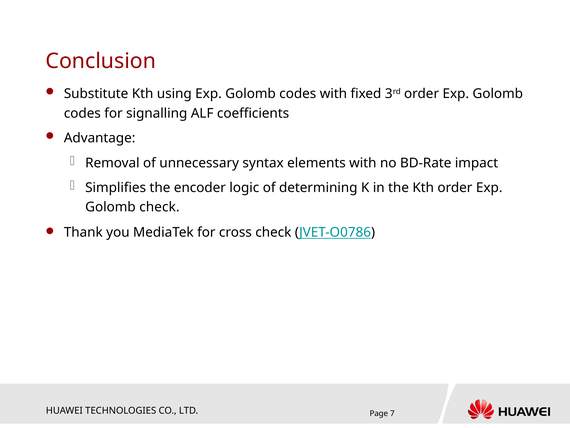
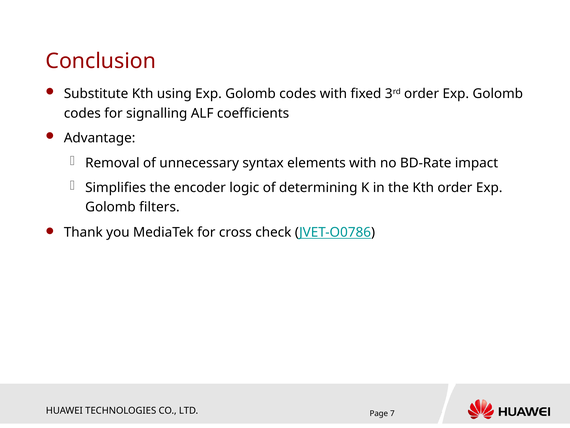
Golomb check: check -> filters
